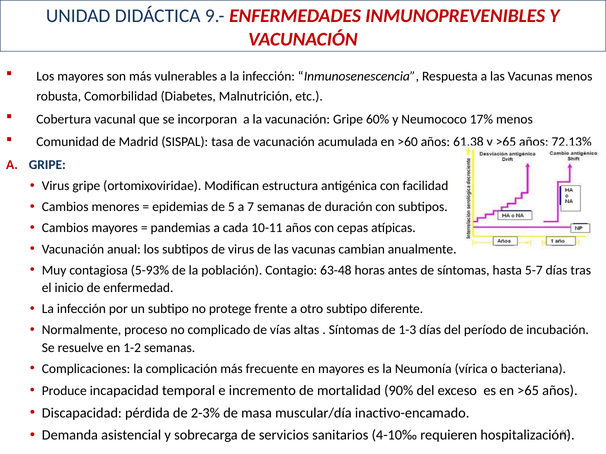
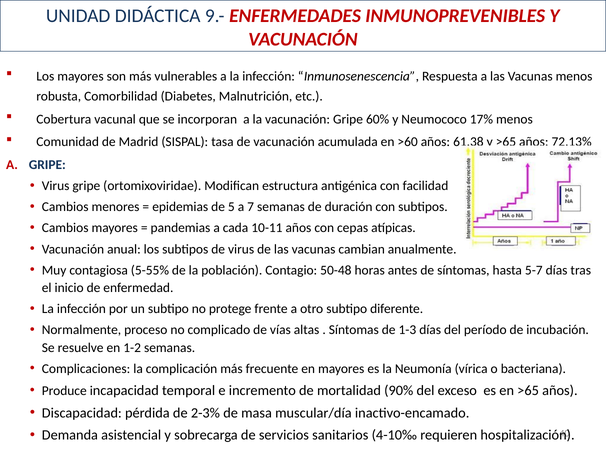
5-93%: 5-93% -> 5-55%
63-48: 63-48 -> 50-48
